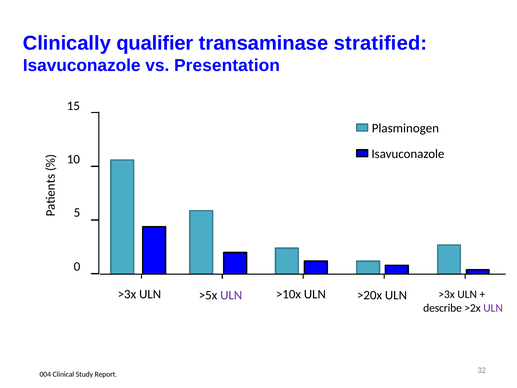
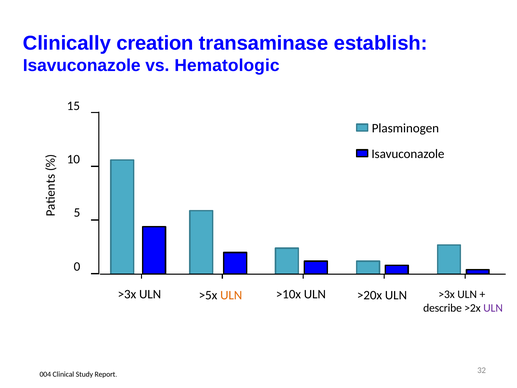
qualifier: qualifier -> creation
stratified: stratified -> establish
Presentation: Presentation -> Hematologic
ULN at (231, 295) colour: purple -> orange
